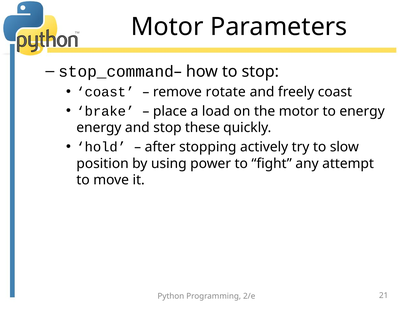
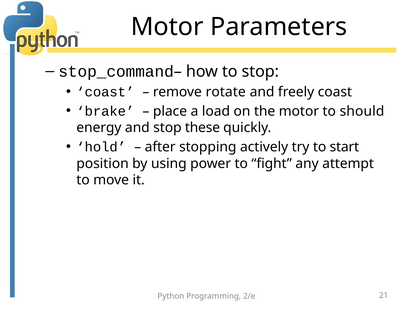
to energy: energy -> should
slow: slow -> start
